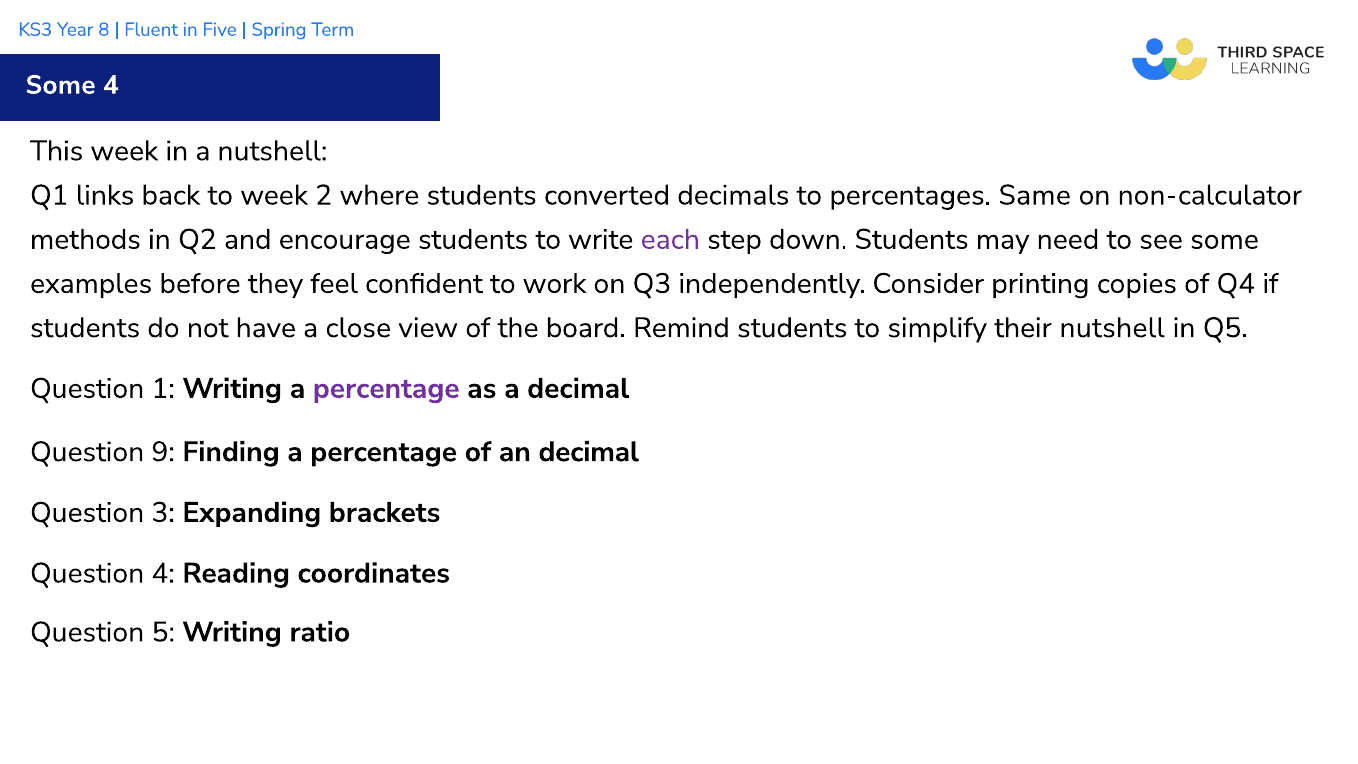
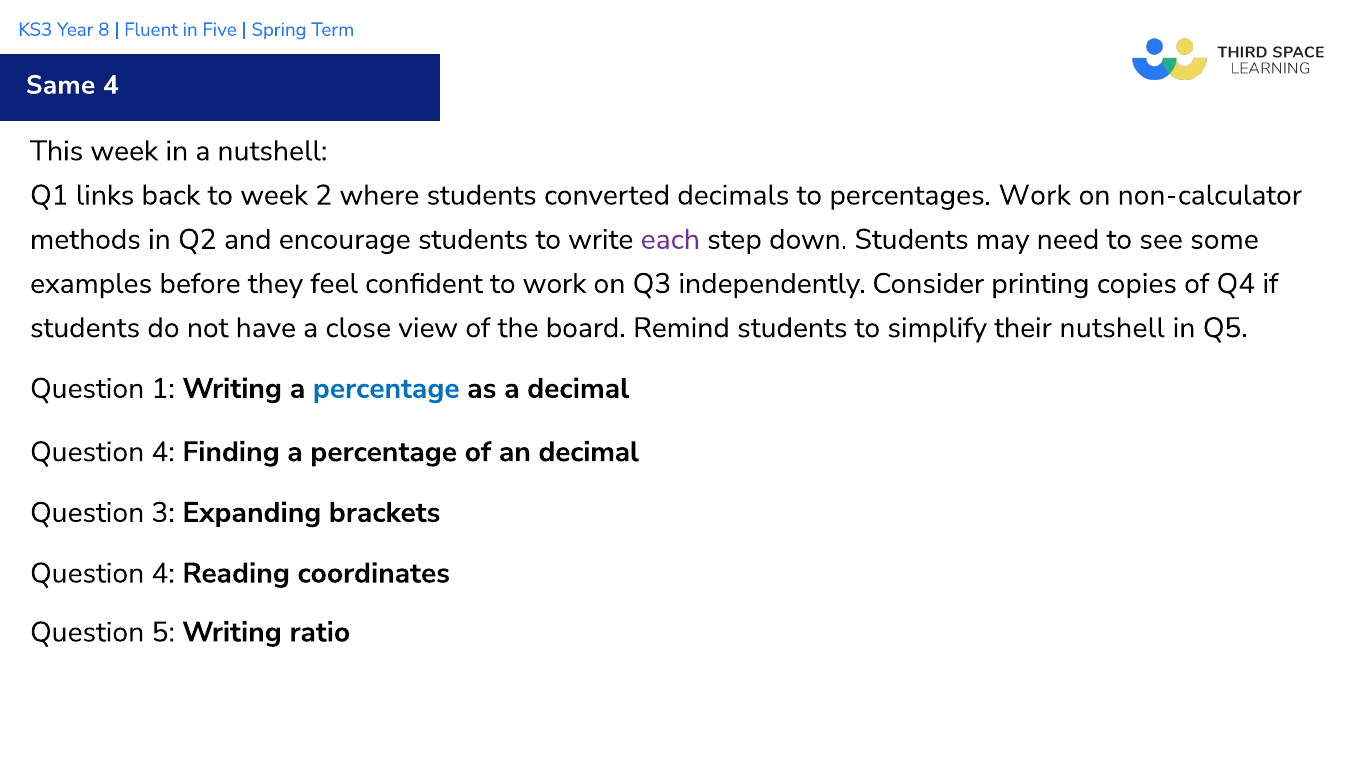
Some at (61, 85): Some -> Same
percentages Same: Same -> Work
percentage at (386, 388) colour: purple -> blue
9 at (163, 452): 9 -> 4
